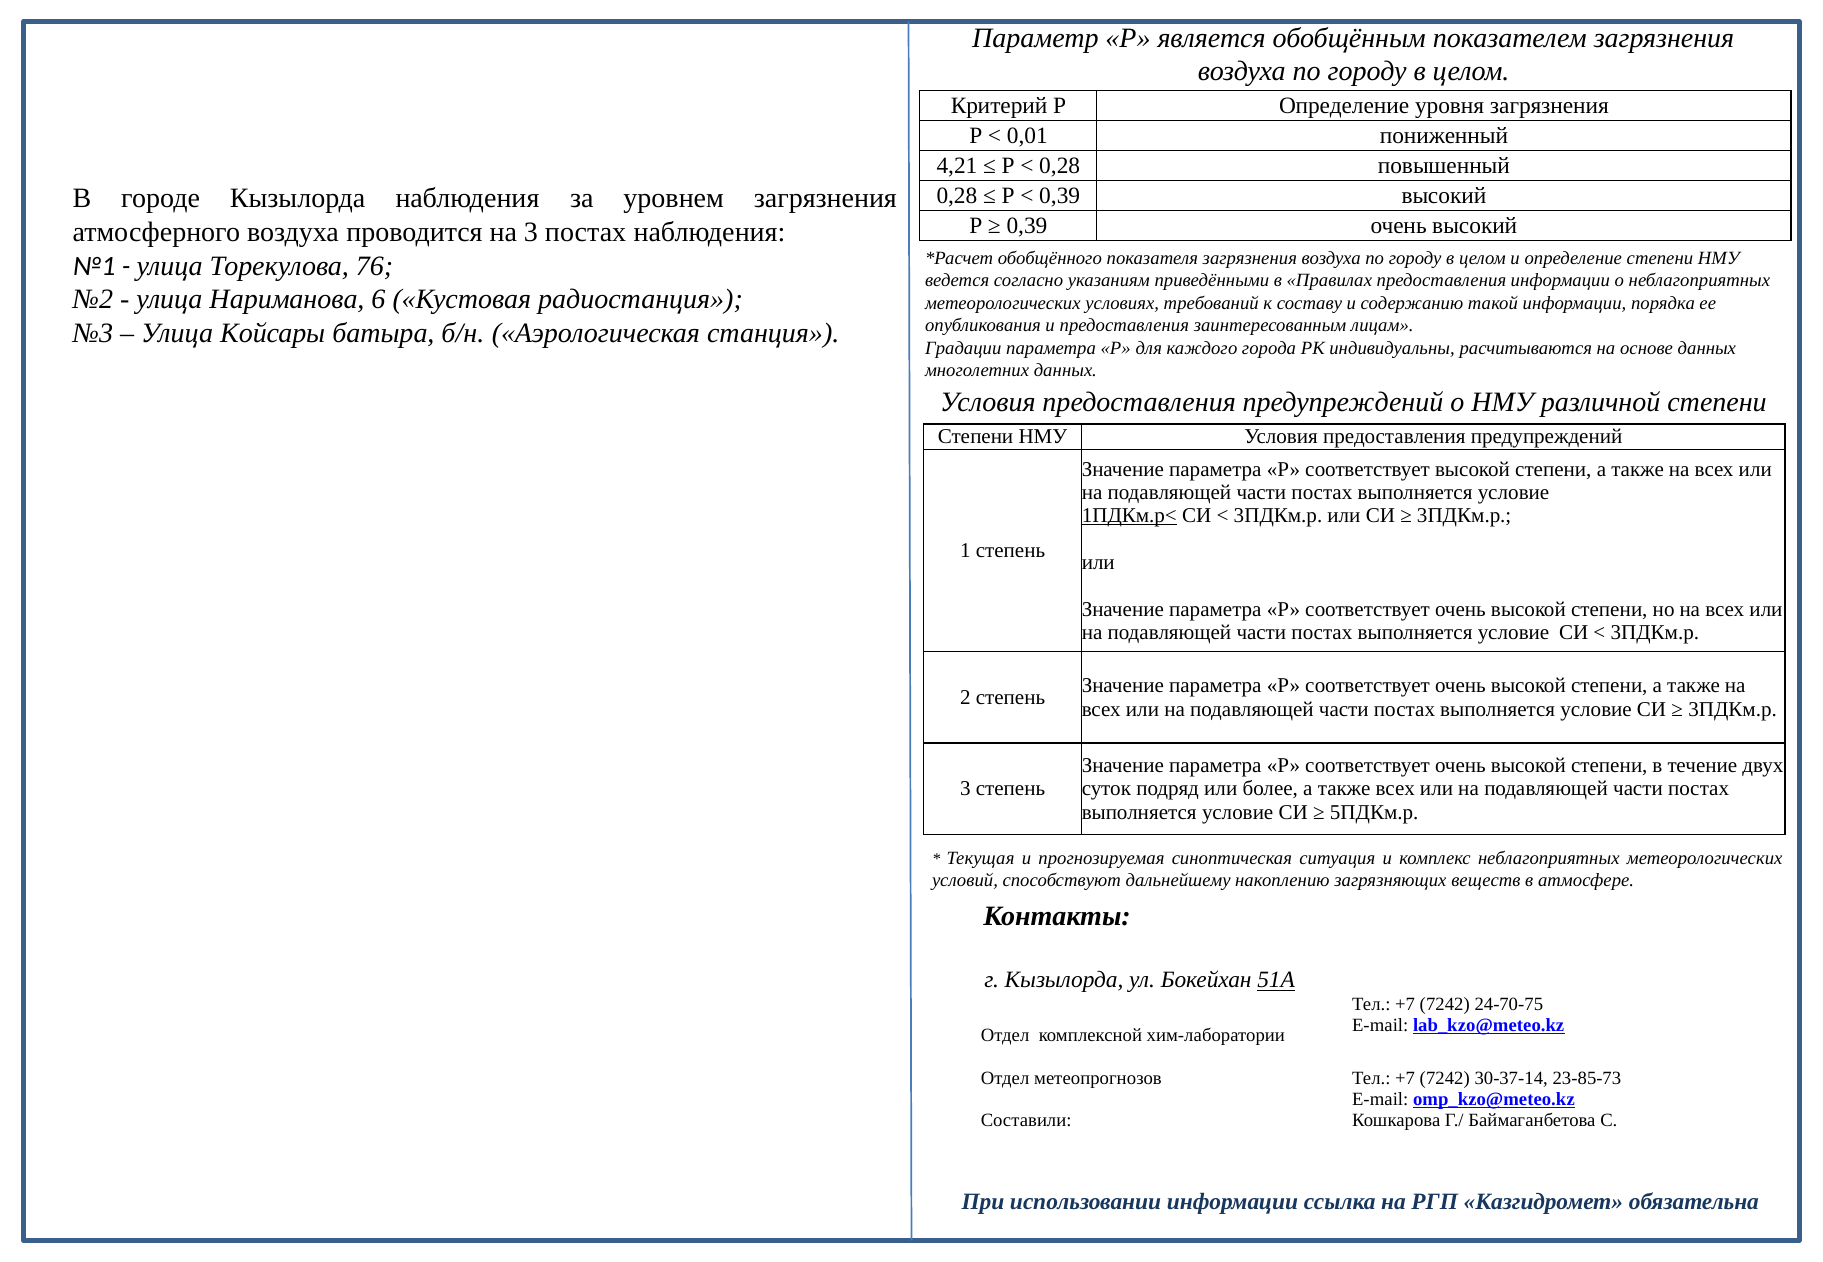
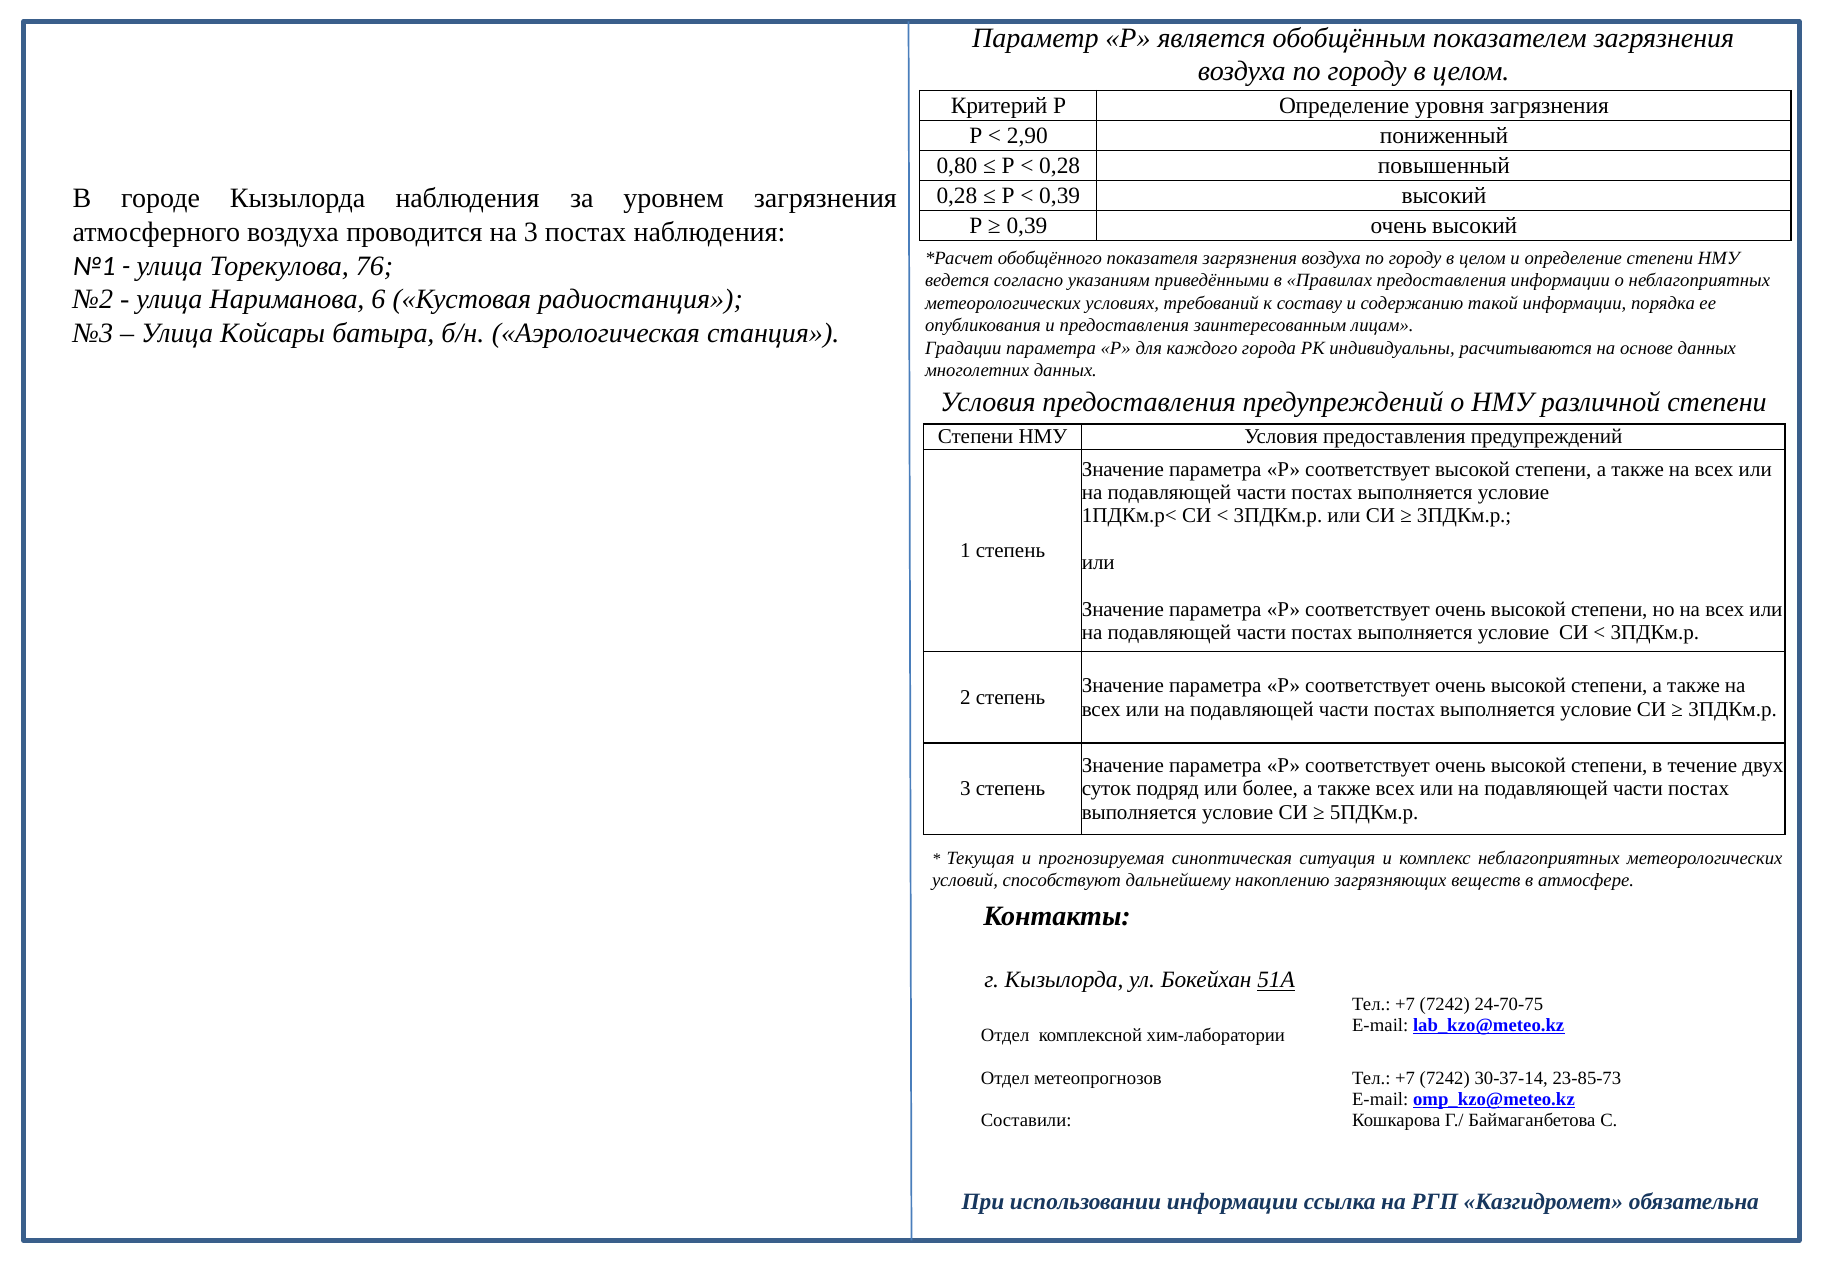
0,01: 0,01 -> 2,90
4,21: 4,21 -> 0,80
1ПДКм.р< underline: present -> none
